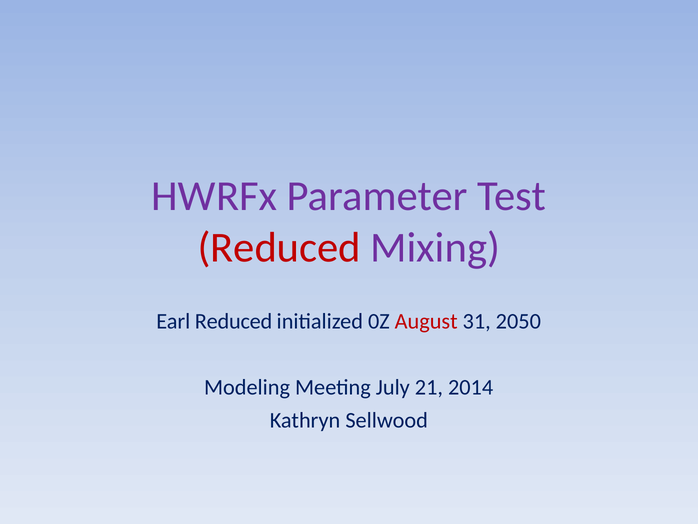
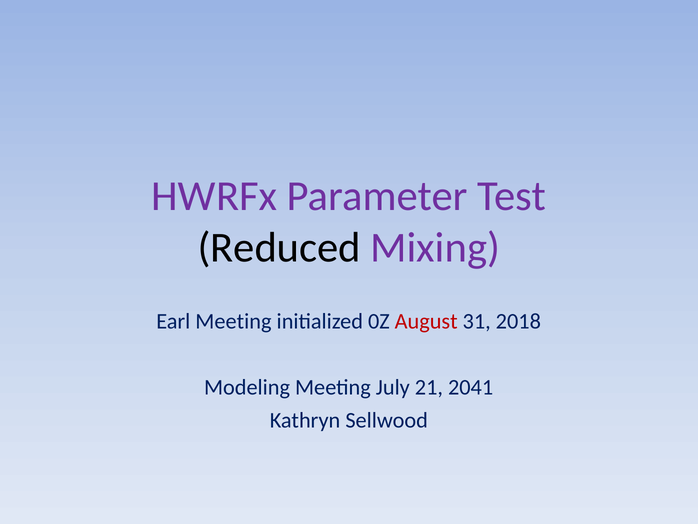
Reduced at (279, 247) colour: red -> black
Earl Reduced: Reduced -> Meeting
2050: 2050 -> 2018
2014: 2014 -> 2041
